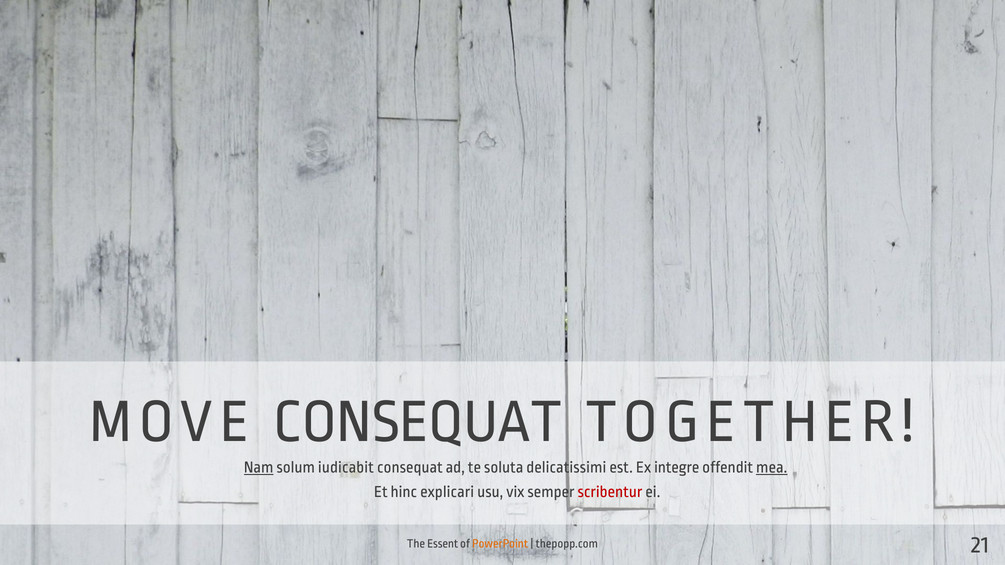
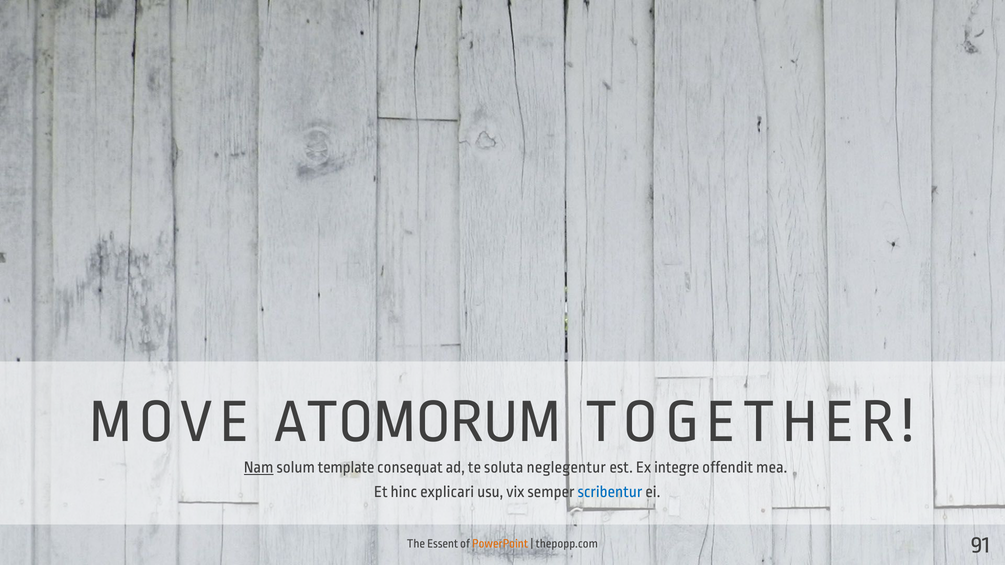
MOVE CONSEQUAT: CONSEQUAT -> ATOMORUM
iudicabit: iudicabit -> template
delicatissimi: delicatissimi -> neglegentur
mea underline: present -> none
scribentur colour: red -> blue
21: 21 -> 91
